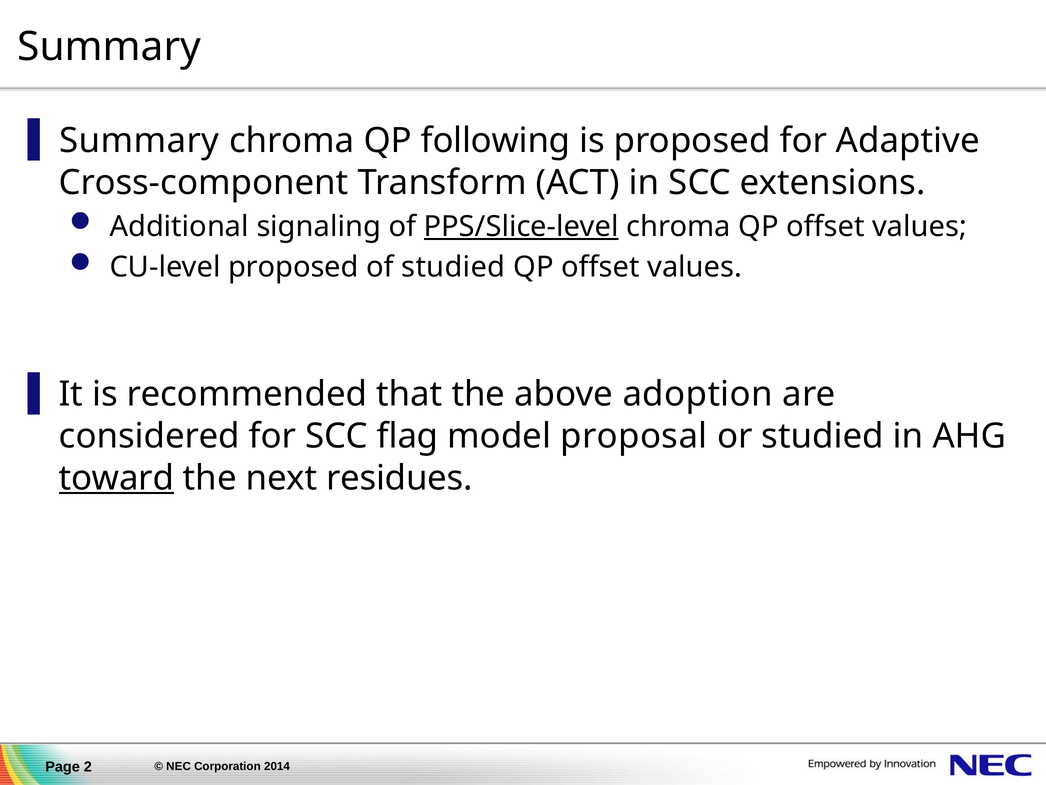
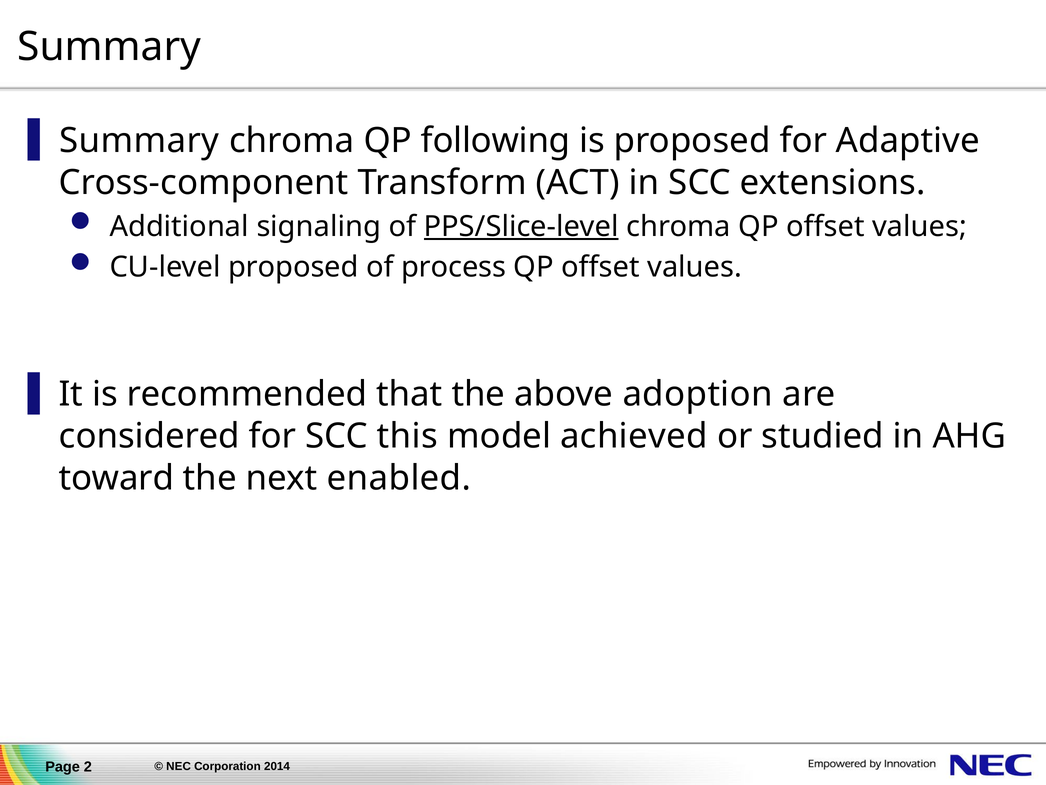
of studied: studied -> process
flag: flag -> this
proposal: proposal -> achieved
toward underline: present -> none
residues: residues -> enabled
